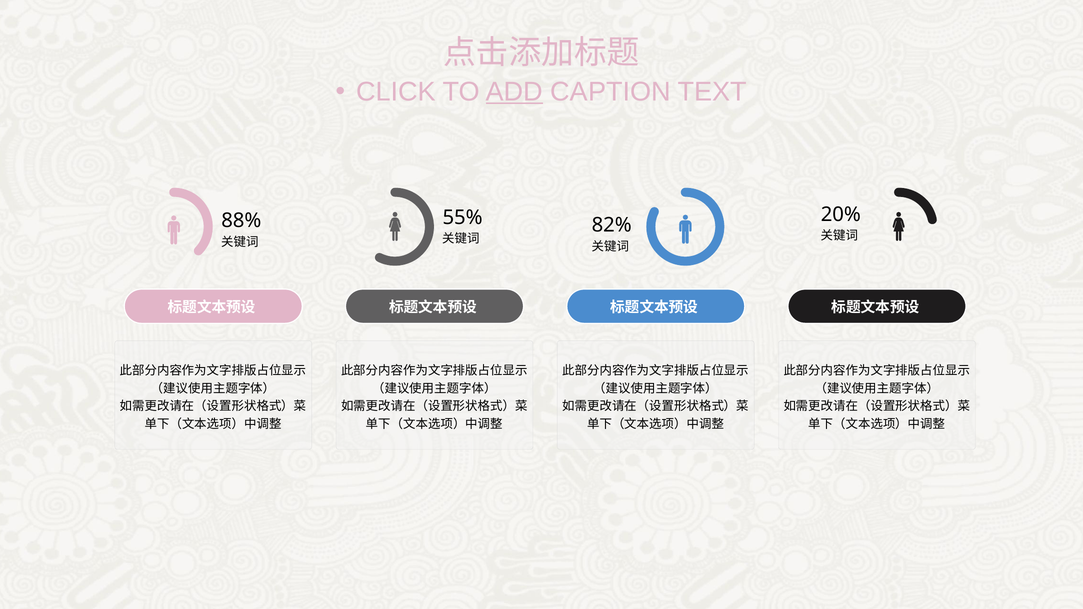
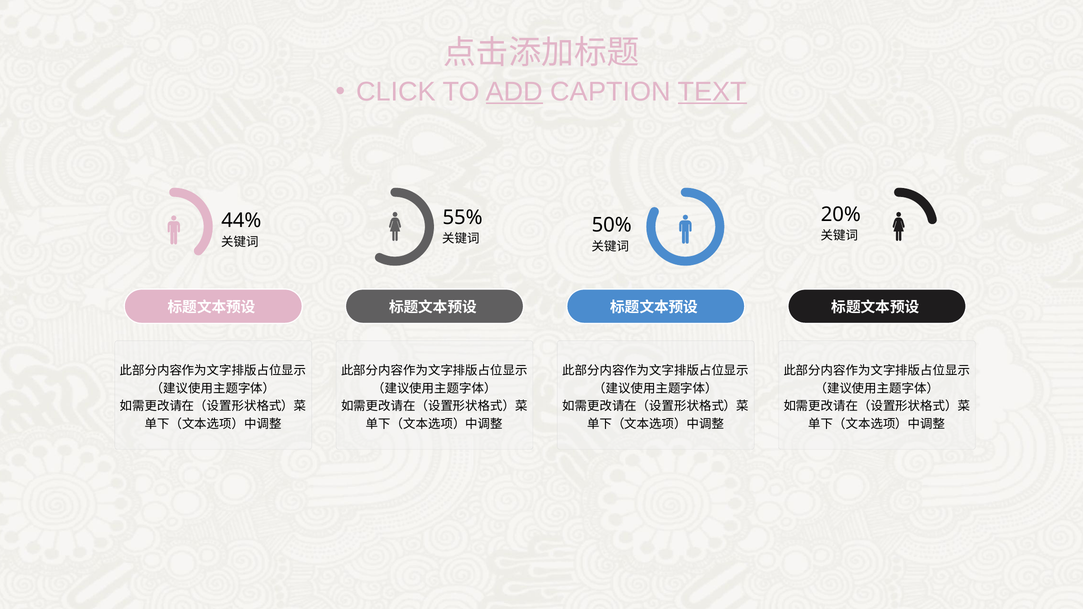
TEXT underline: none -> present
88%: 88% -> 44%
82%: 82% -> 50%
